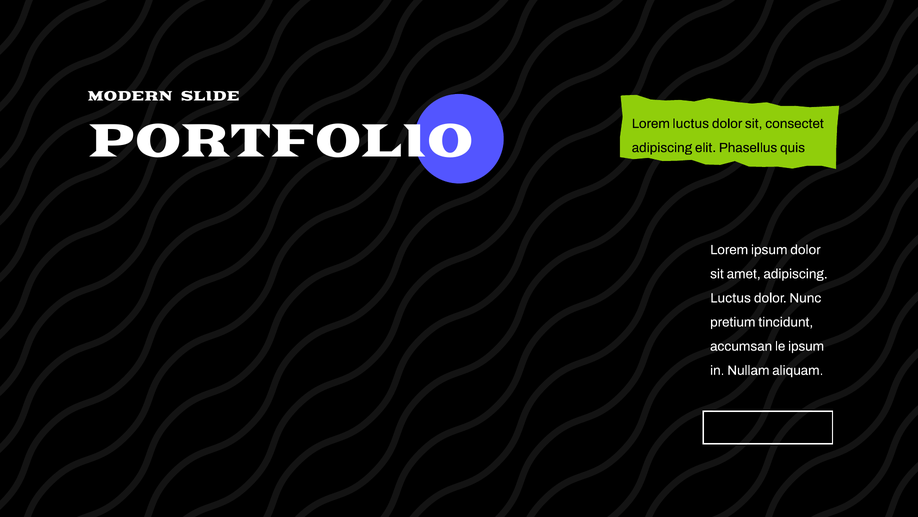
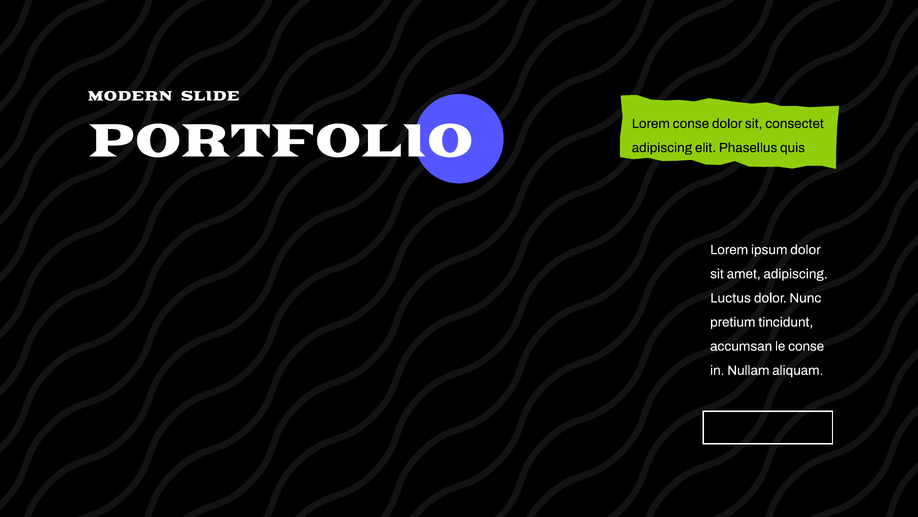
Lorem luctus: luctus -> conse
le ipsum: ipsum -> conse
